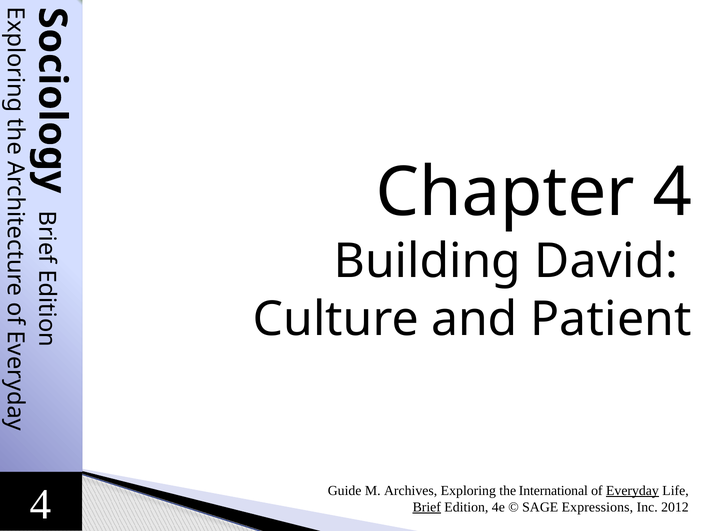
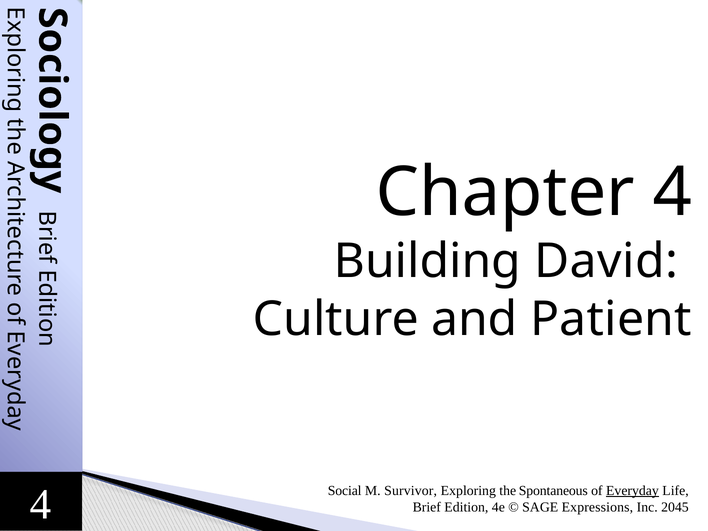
Guide: Guide -> Social
Archives: Archives -> Survivor
International: International -> Spontaneous
Brief underline: present -> none
2012: 2012 -> 2045
